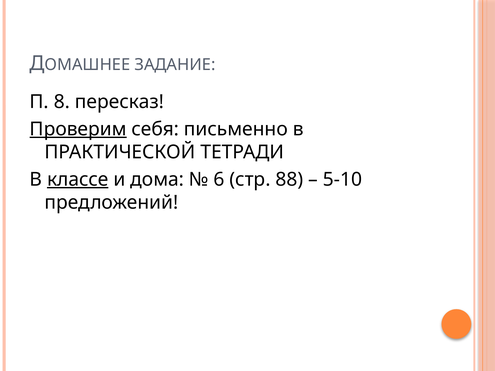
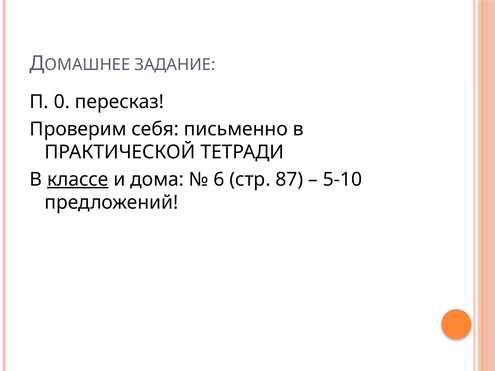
8: 8 -> 0
Проверим underline: present -> none
88: 88 -> 87
